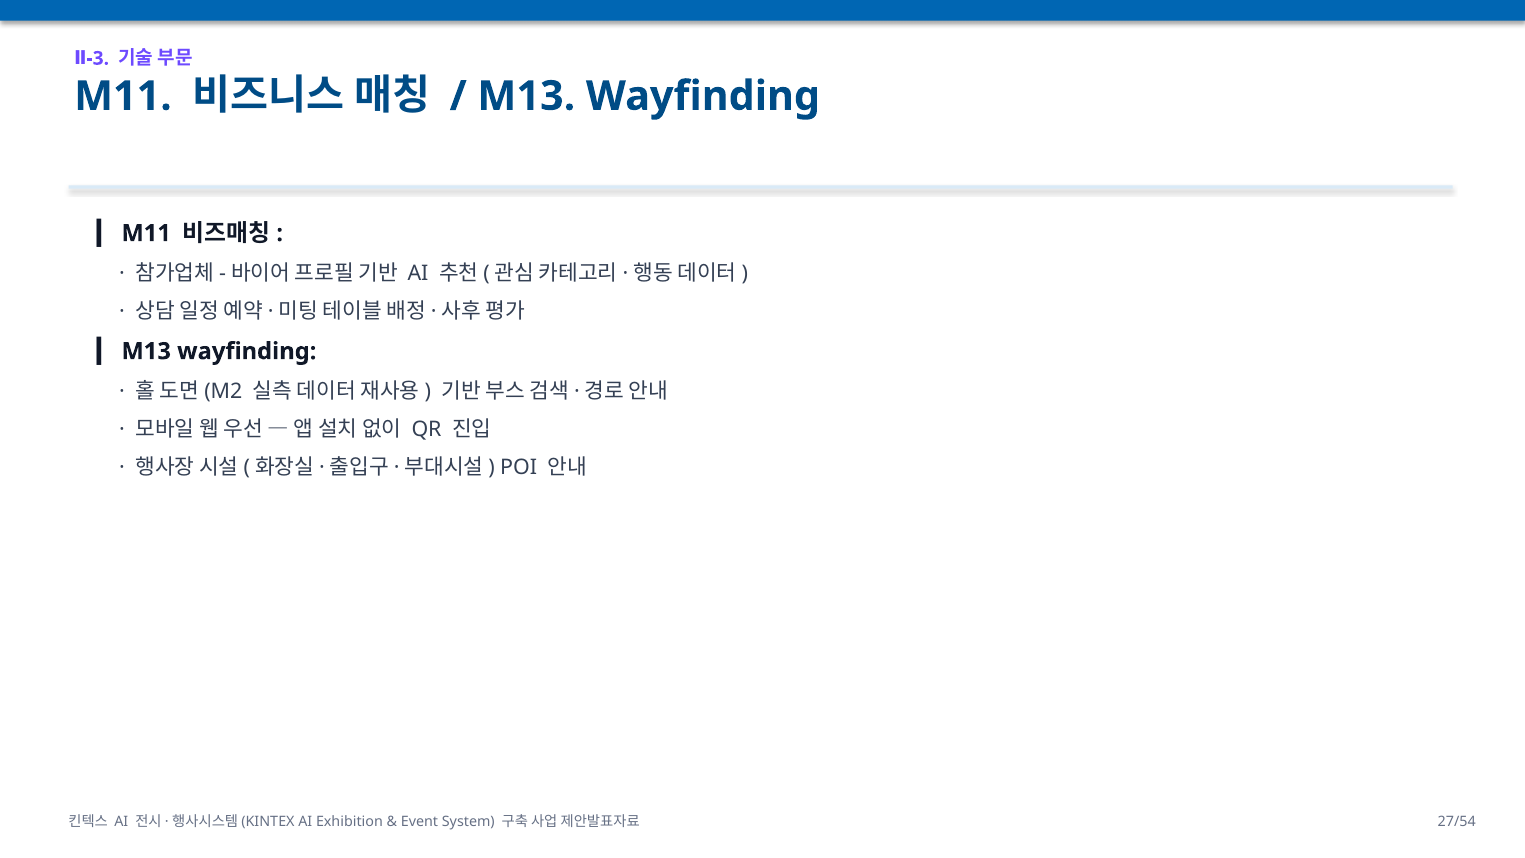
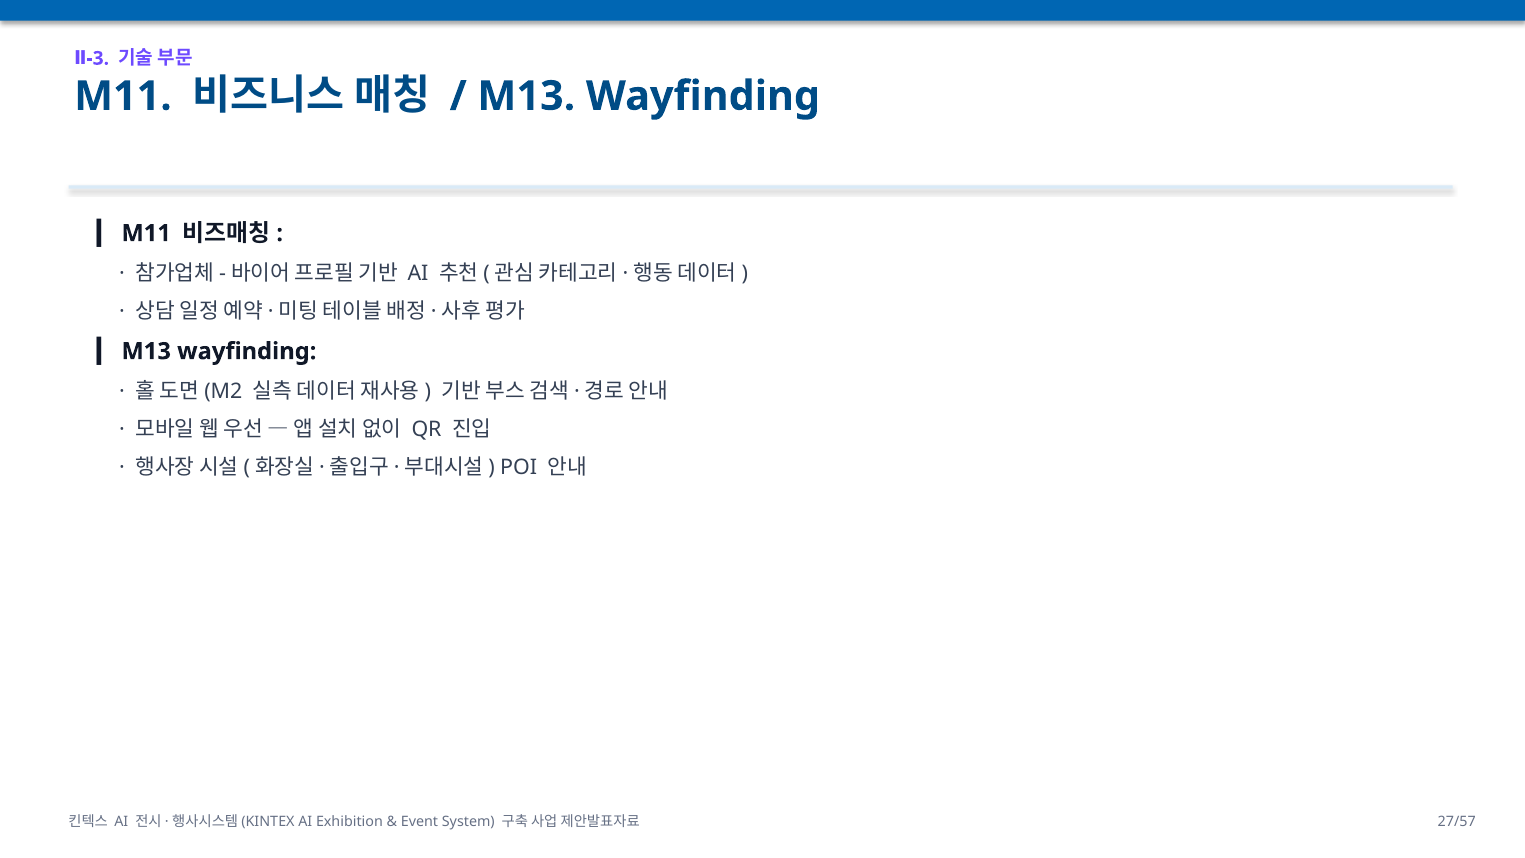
27/54: 27/54 -> 27/57
